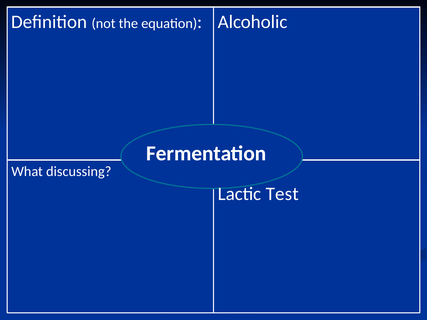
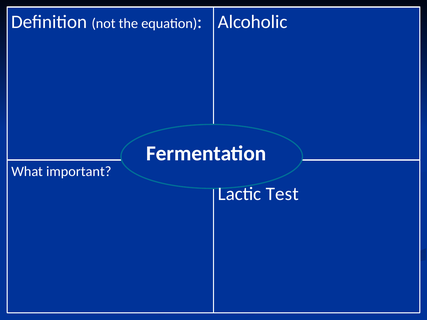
discussing: discussing -> important
